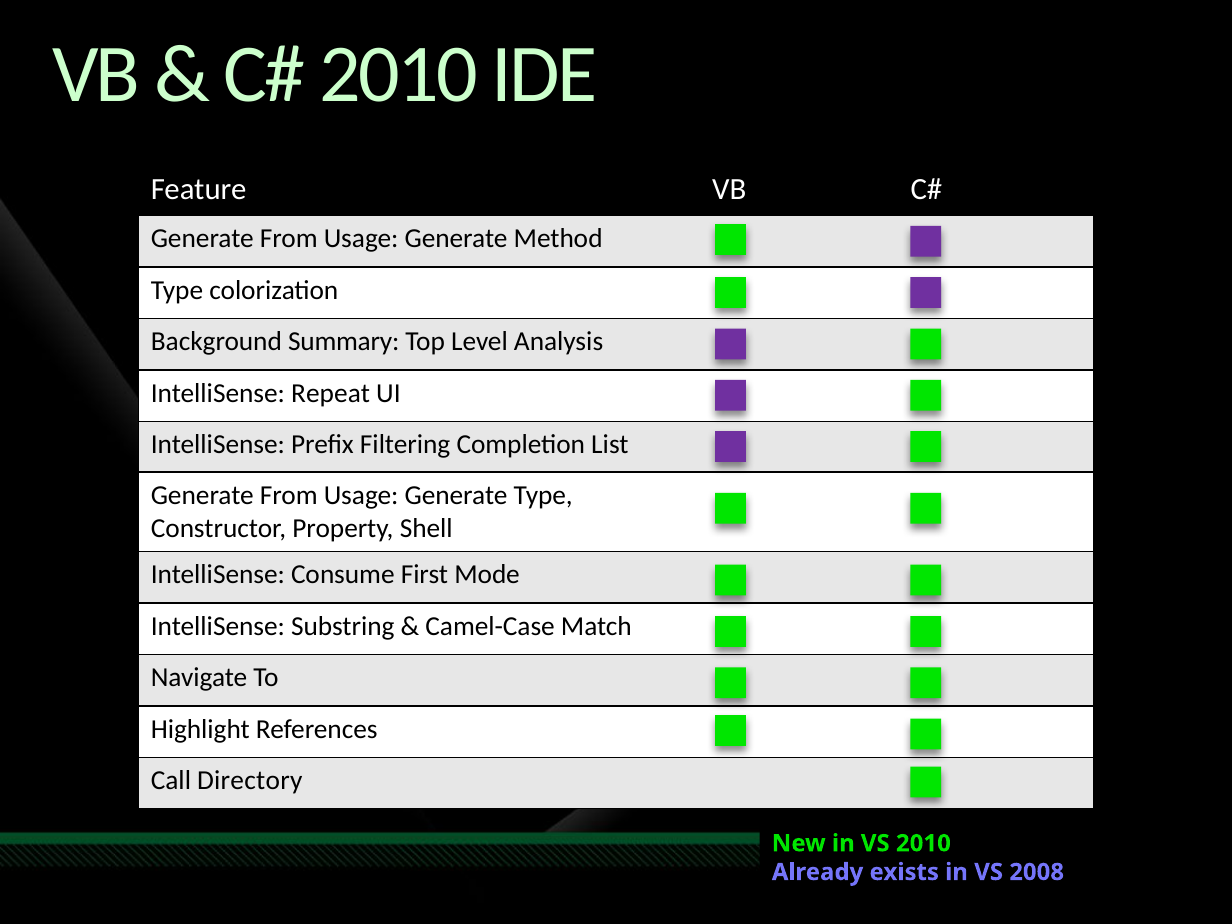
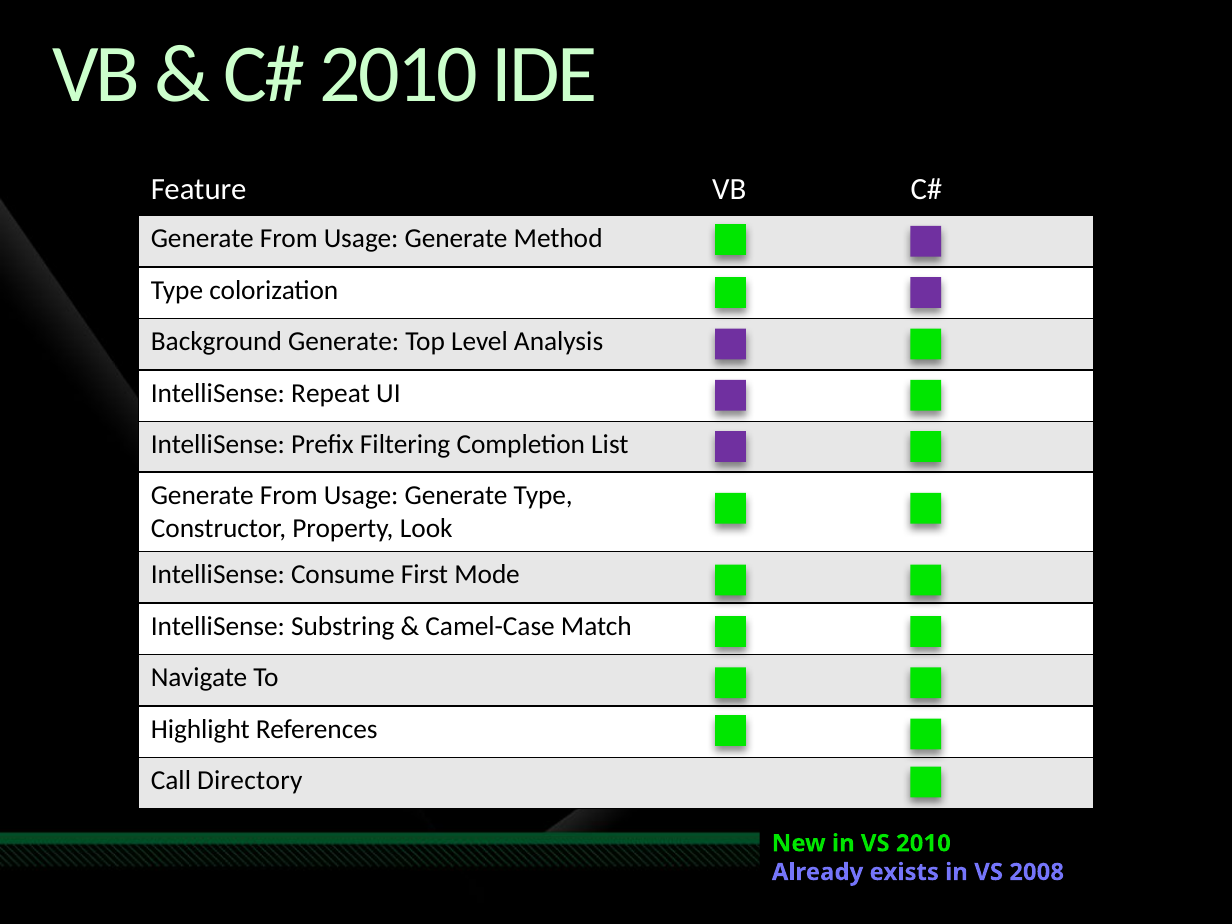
Background Summary: Summary -> Generate
Shell: Shell -> Look
